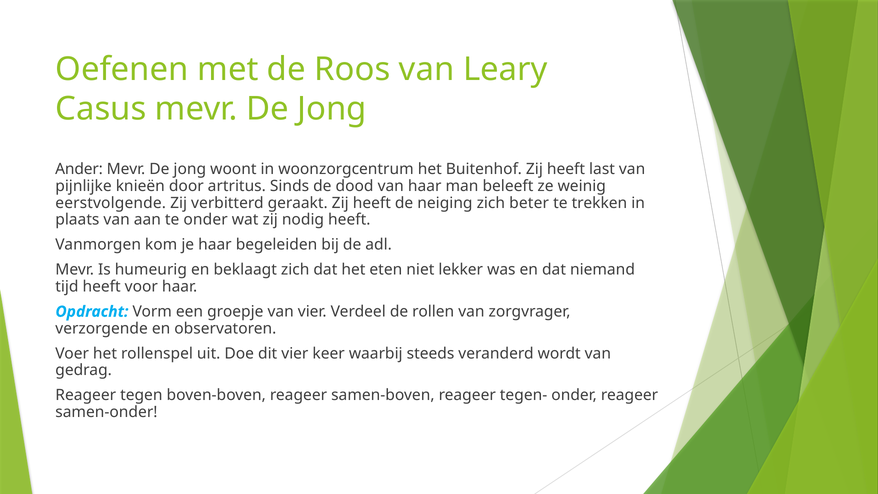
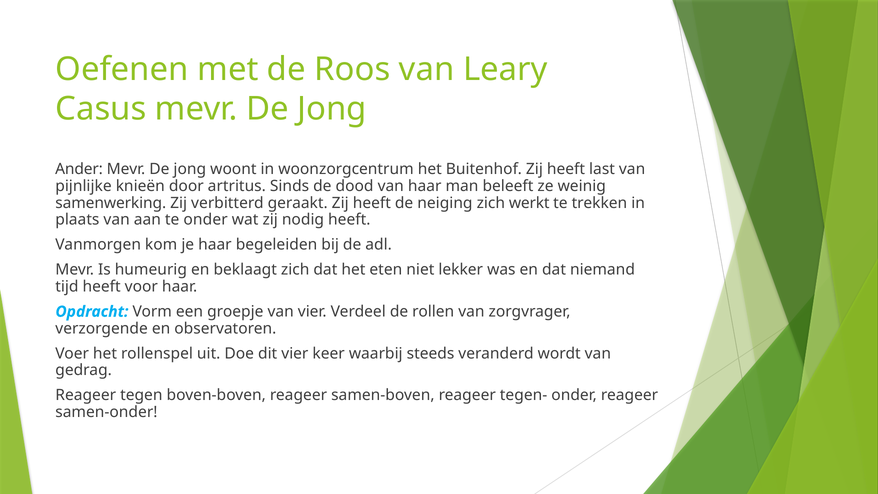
eerstvolgende: eerstvolgende -> samenwerking
beter: beter -> werkt
